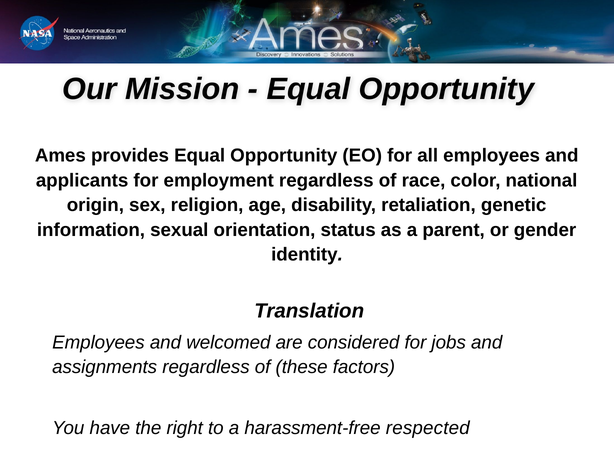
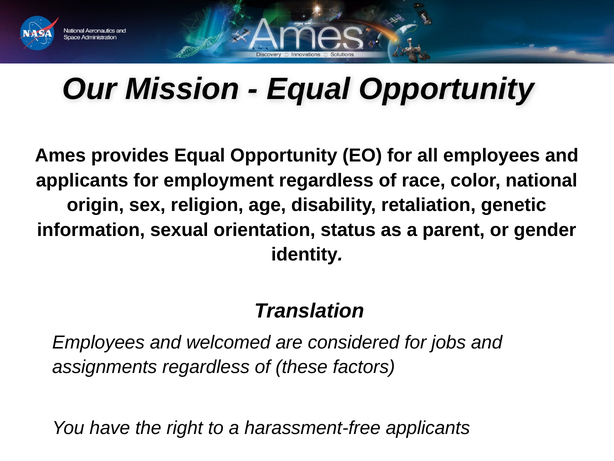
harassment-free respected: respected -> applicants
